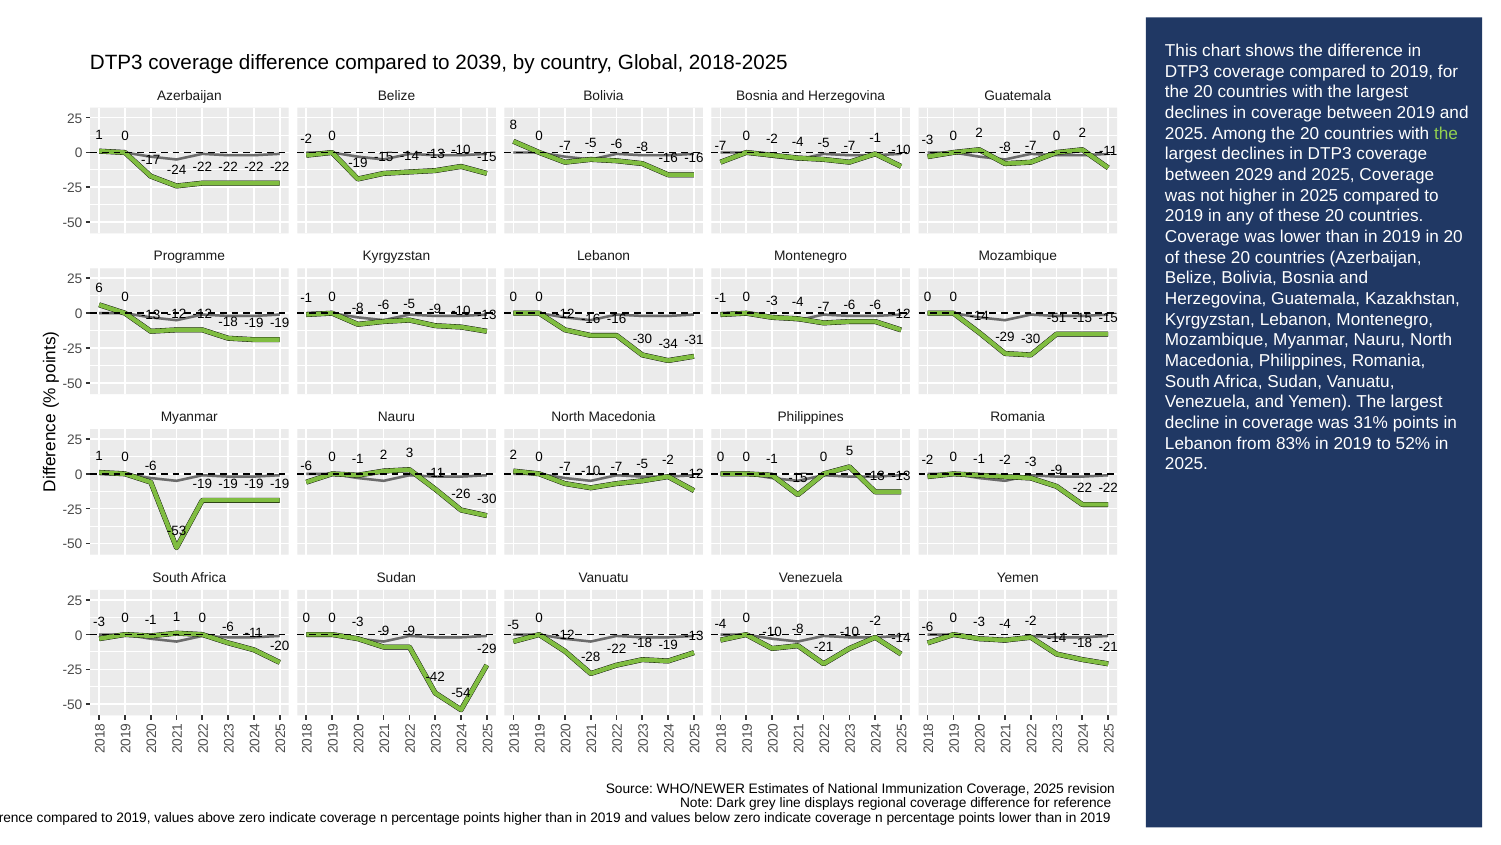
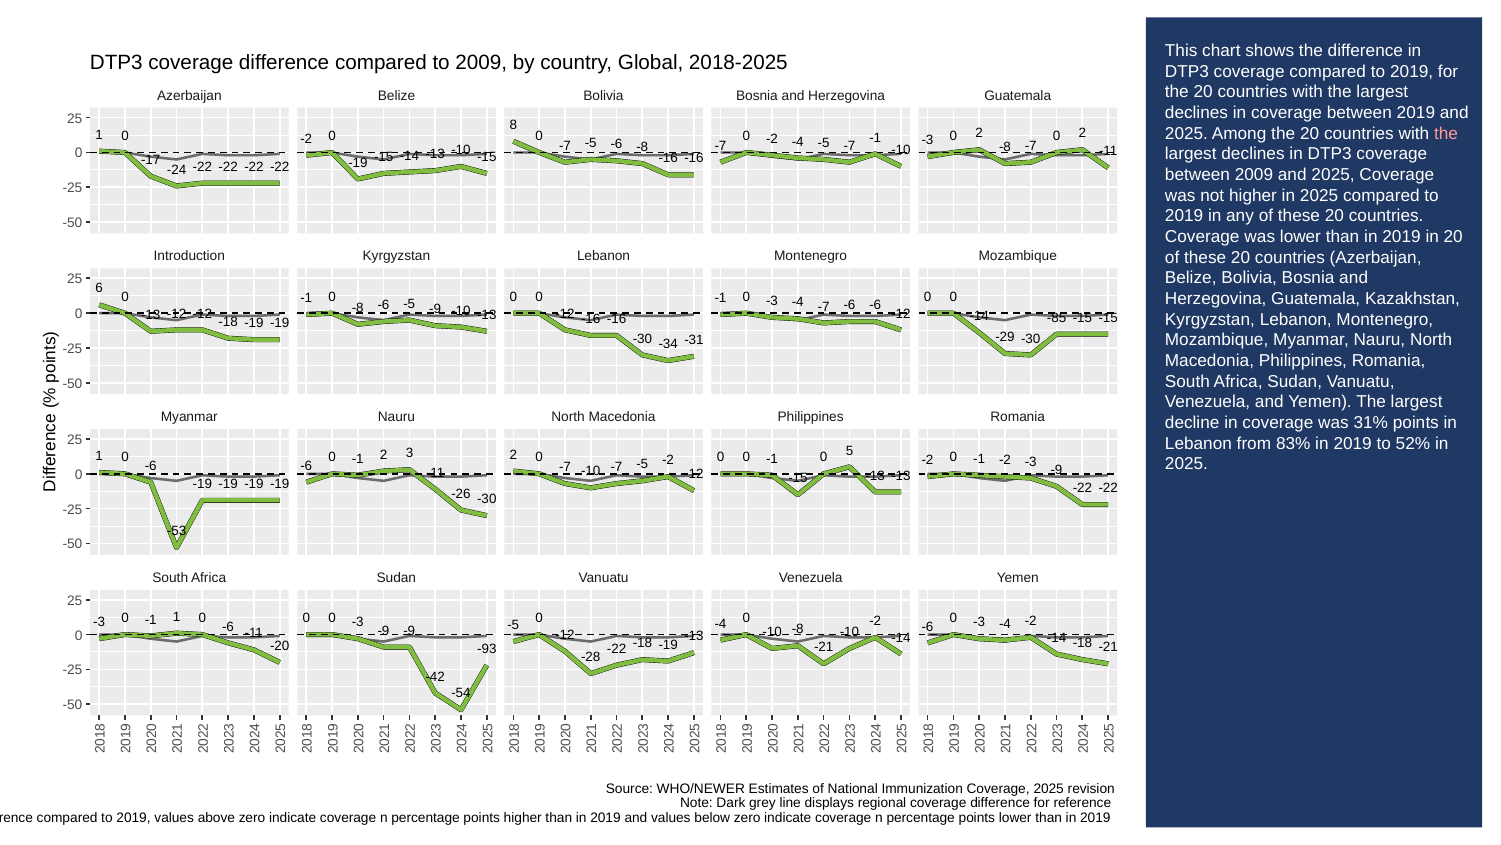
to 2039: 2039 -> 2009
the at (1446, 133) colour: light green -> pink
between 2029: 2029 -> 2009
Programme: Programme -> Introduction
-51: -51 -> -85
-29 at (487, 648): -29 -> -93
